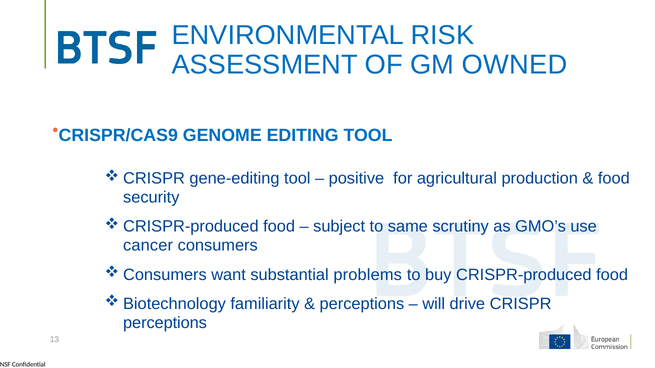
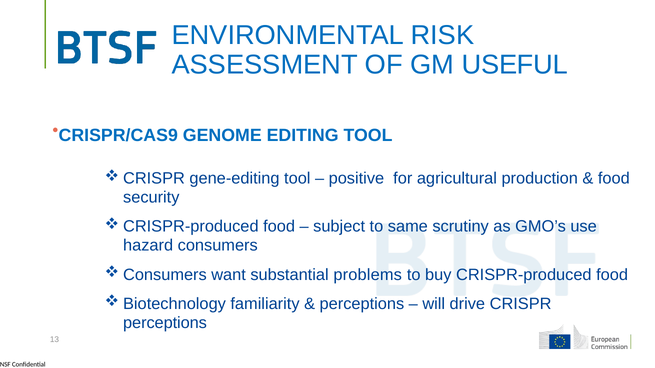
OWNED: OWNED -> USEFUL
cancer: cancer -> hazard
